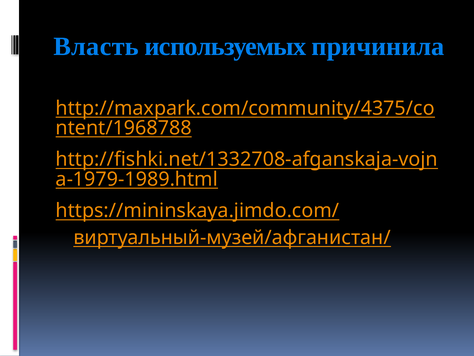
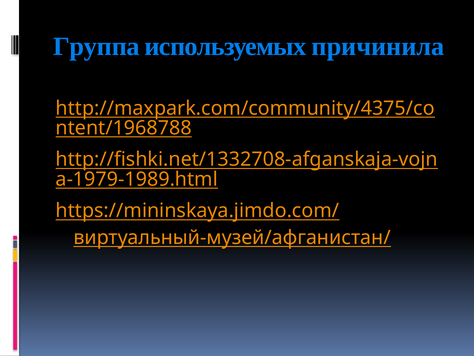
Власть: Власть -> Группа
